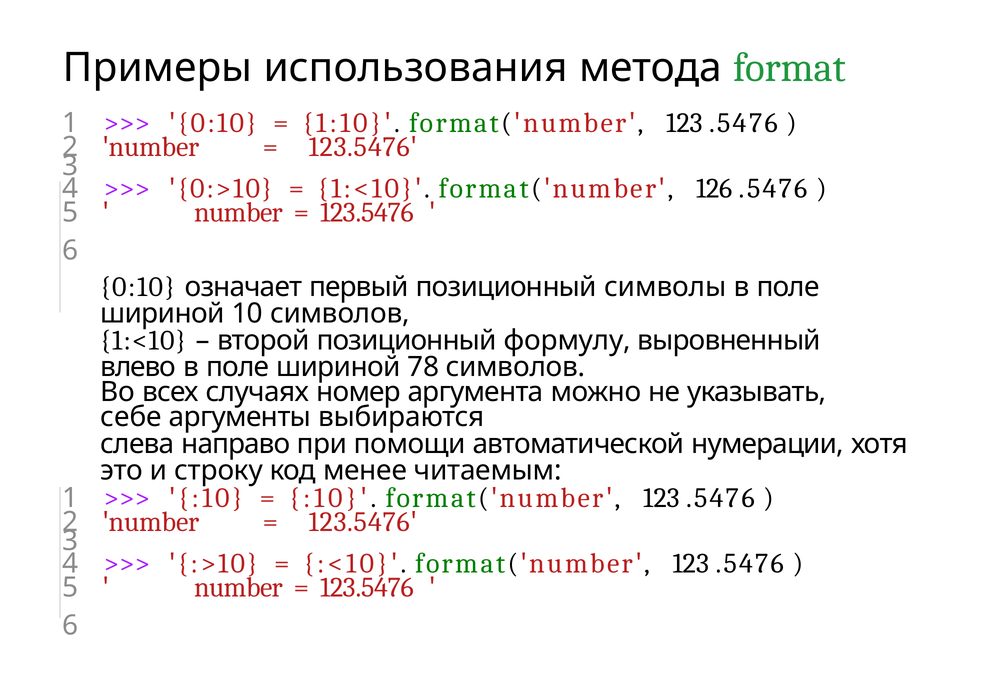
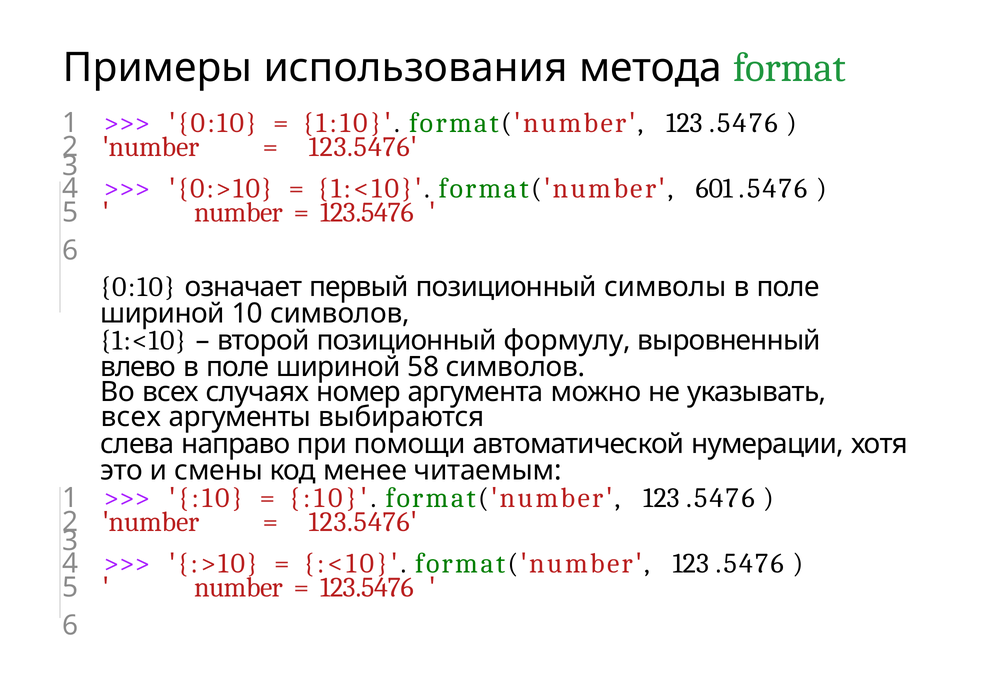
126: 126 -> 601
78: 78 -> 58
себе at (131, 417): себе -> всех
строку: строку -> смены
